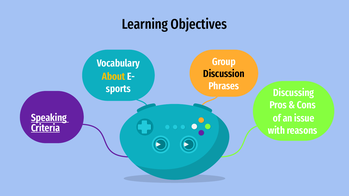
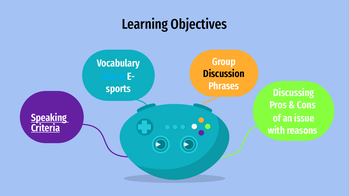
About colour: yellow -> light blue
